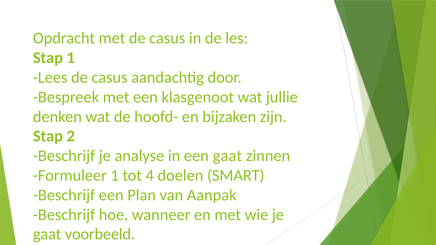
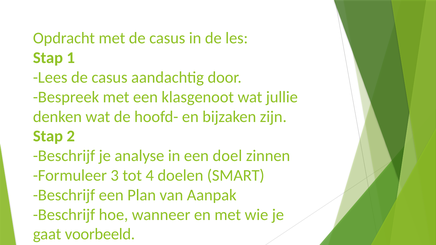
een gaat: gaat -> doel
Formuleer 1: 1 -> 3
